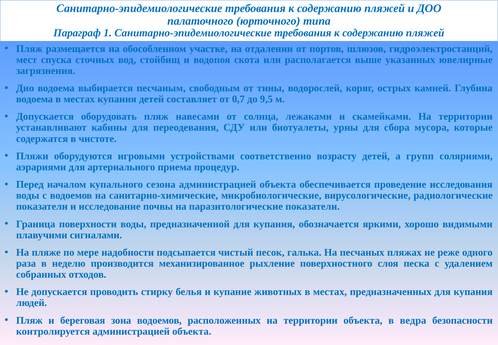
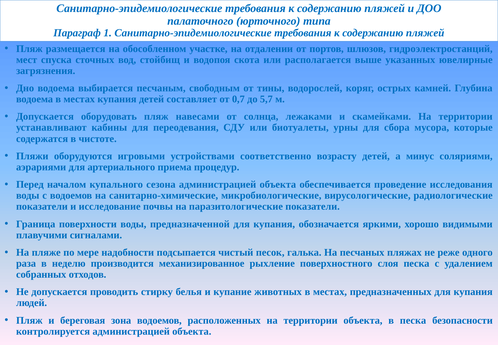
9,5: 9,5 -> 5,7
групп: групп -> минус
в ведра: ведра -> песка
